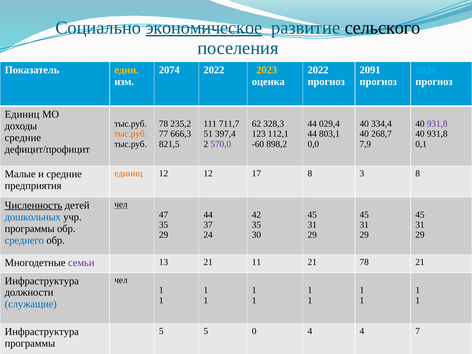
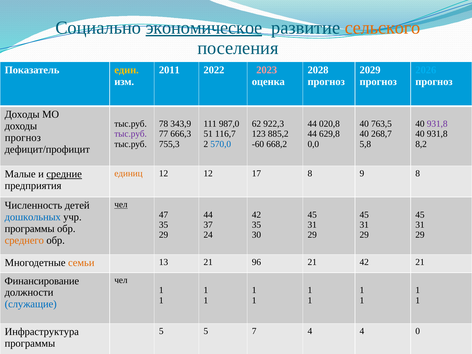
сельского colour: black -> orange
2074: 2074 -> 2011
2023 colour: yellow -> pink
2022 at (318, 70): 2022 -> 2028
2091: 2091 -> 2029
Единиц at (22, 114): Единиц -> Доходы
235,2: 235,2 -> 343,9
711,7: 711,7 -> 987,0
328,3: 328,3 -> 922,3
029,4: 029,4 -> 020,8
334,4: 334,4 -> 763,5
тыс.руб at (131, 134) colour: orange -> purple
397,4: 397,4 -> 116,7
112,1: 112,1 -> 885,2
803,1: 803,1 -> 629,8
средние at (23, 138): средние -> прогноз
821,5: 821,5 -> 755,3
570,0 colour: purple -> blue
898,2: 898,2 -> 668,2
7,9: 7,9 -> 5,8
0,1: 0,1 -> 8,2
3: 3 -> 9
средние at (64, 174) underline: none -> present
Численность underline: present -> none
среднего colour: blue -> orange
семьи colour: purple -> orange
11: 11 -> 96
21 78: 78 -> 42
Инфраструктура at (42, 281): Инфраструктура -> Финансирование
0: 0 -> 7
7: 7 -> 0
